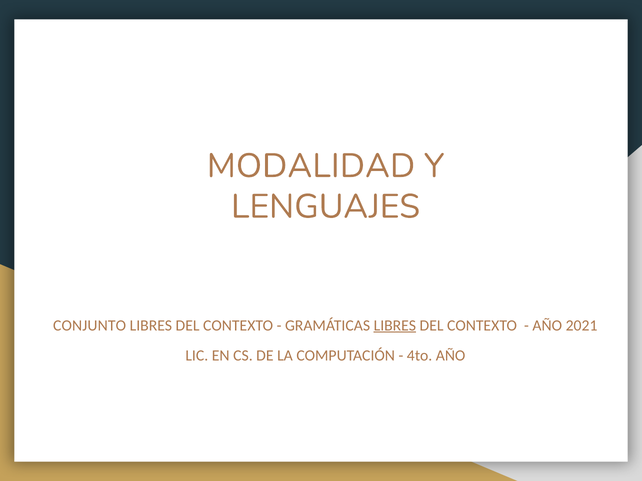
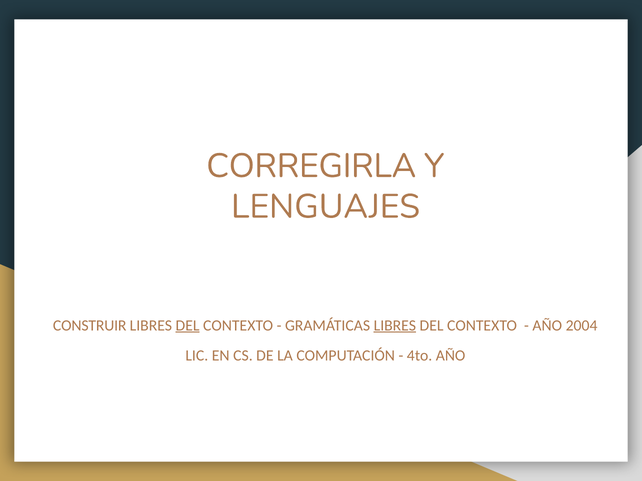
MODALIDAD: MODALIDAD -> CORREGIRLA
CONJUNTO: CONJUNTO -> CONSTRUIR
DEL at (188, 326) underline: none -> present
2021: 2021 -> 2004
